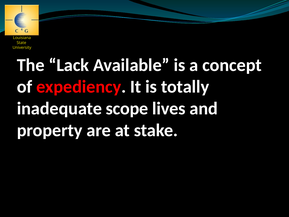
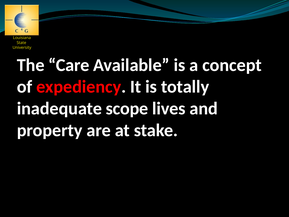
Lack: Lack -> Care
